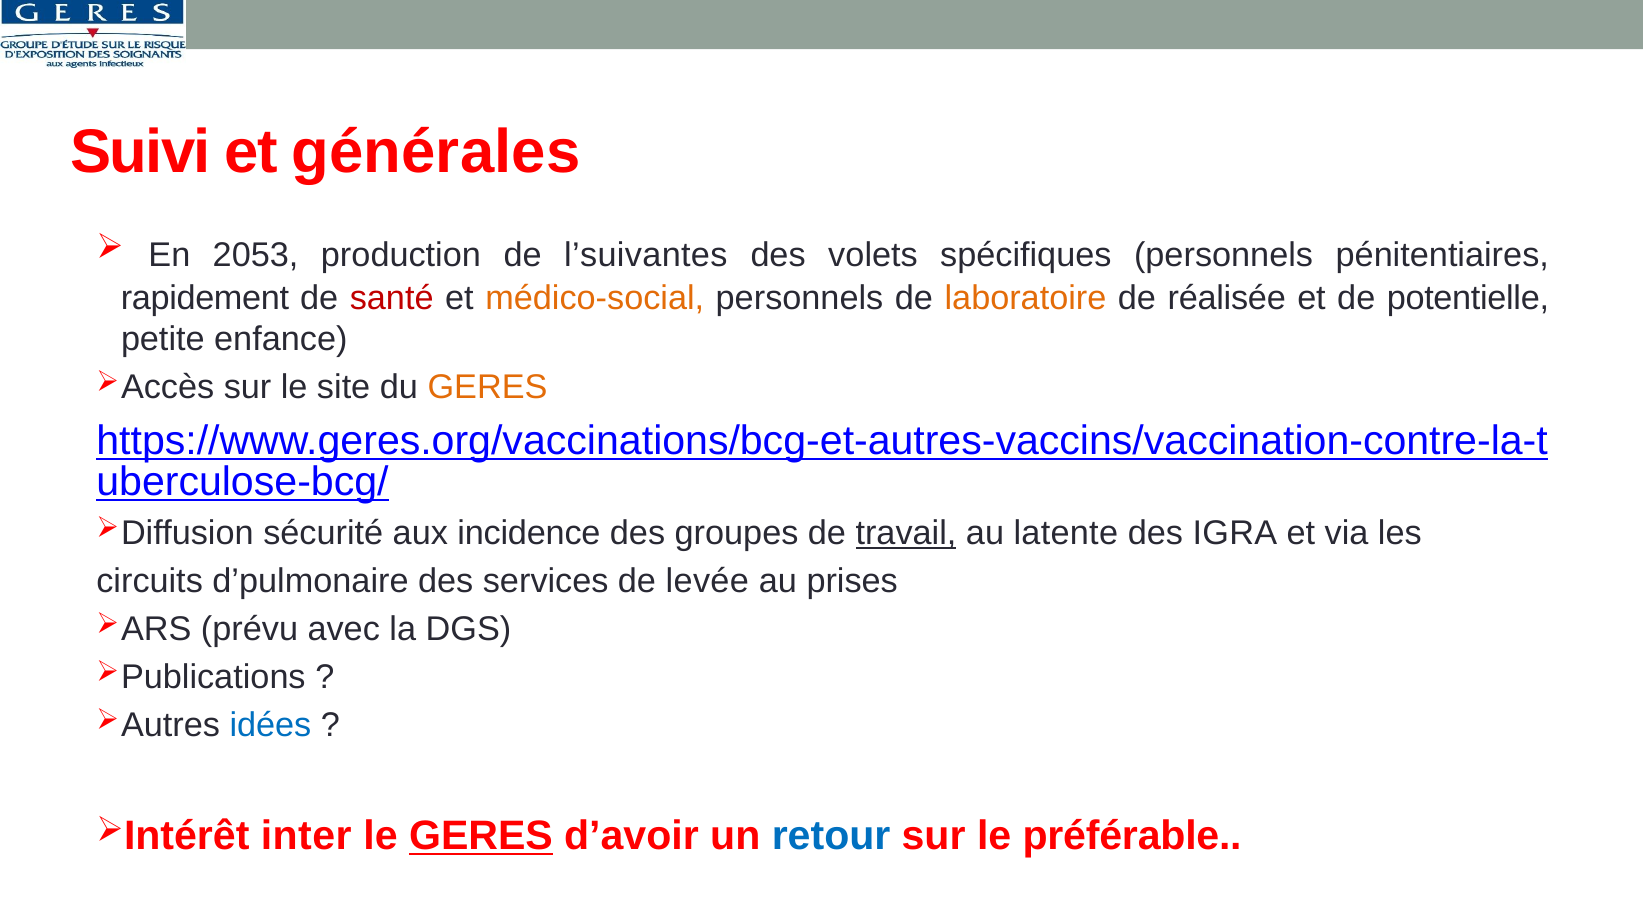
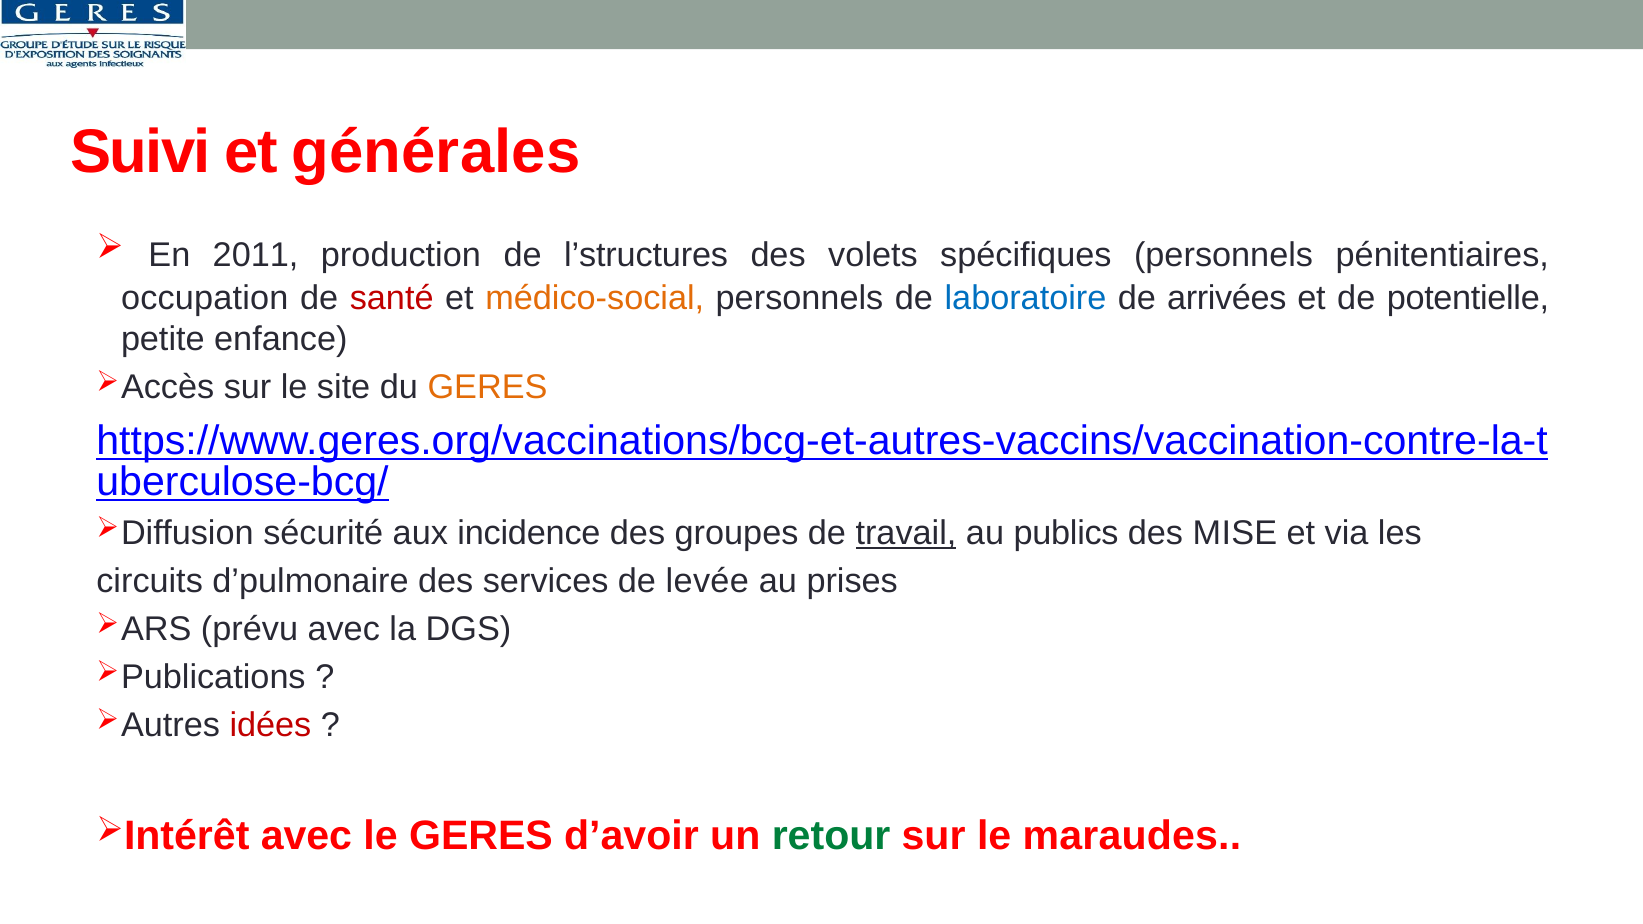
2053: 2053 -> 2011
l’suivantes: l’suivantes -> l’structures
rapidement: rapidement -> occupation
laboratoire colour: orange -> blue
réalisée: réalisée -> arrivées
latente: latente -> publics
IGRA: IGRA -> MISE
idées colour: blue -> red
inter at (306, 836): inter -> avec
GERES at (481, 836) underline: present -> none
retour colour: blue -> green
préférable: préférable -> maraudes
